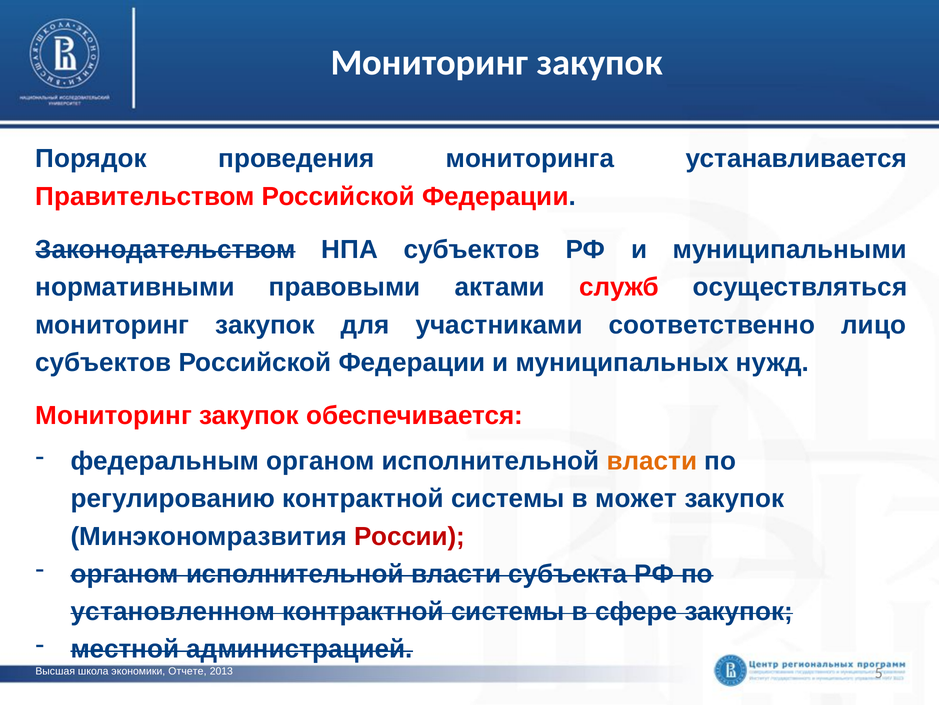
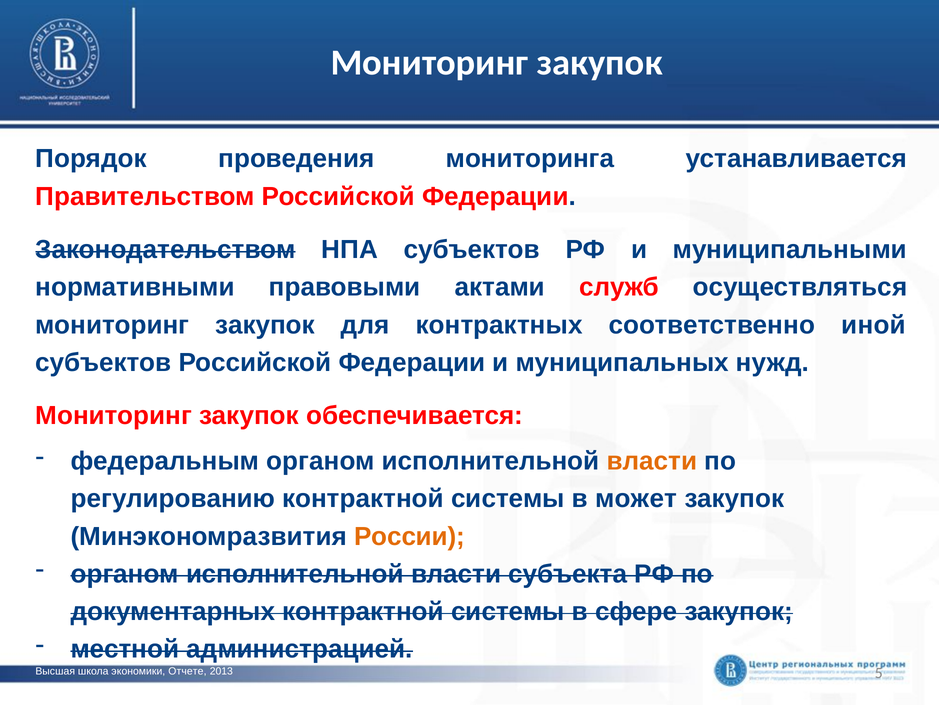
участниками: участниками -> контрактных
лицо: лицо -> иной
России colour: red -> orange
установленном: установленном -> документарных
